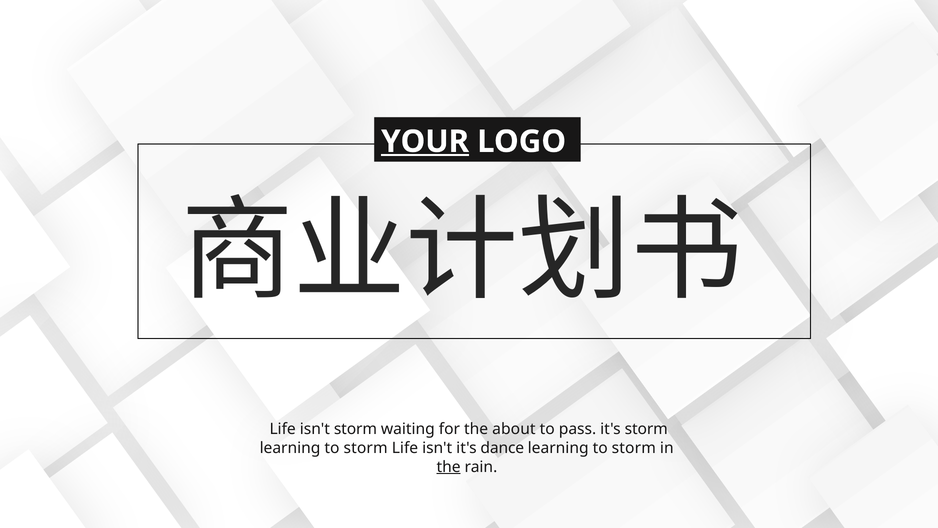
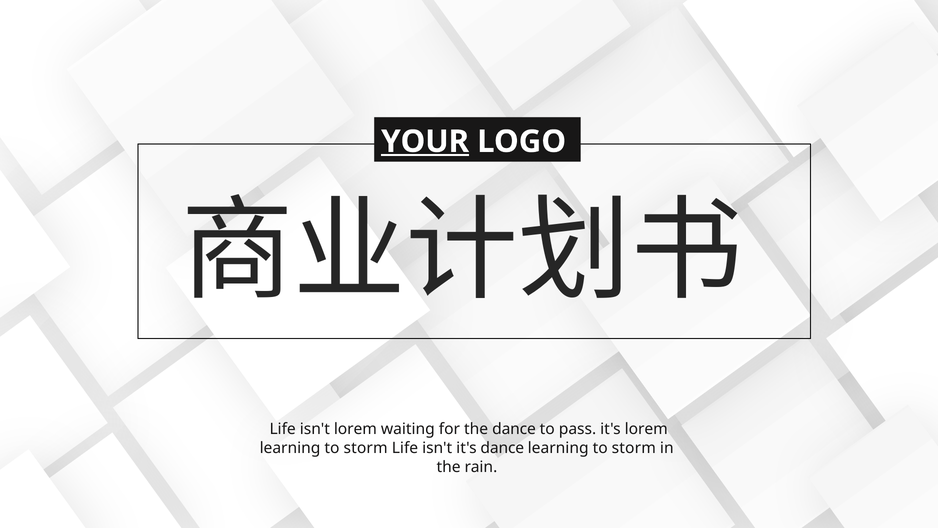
isn't storm: storm -> lorem
the about: about -> dance
it's storm: storm -> lorem
the at (449, 467) underline: present -> none
